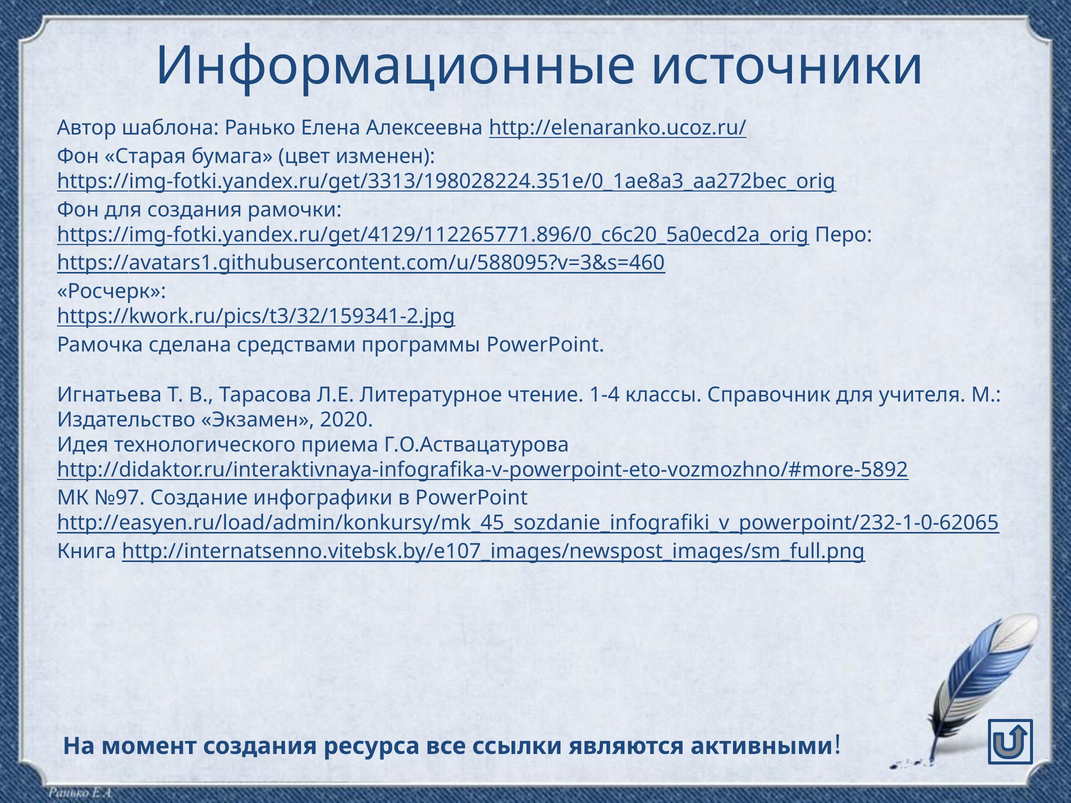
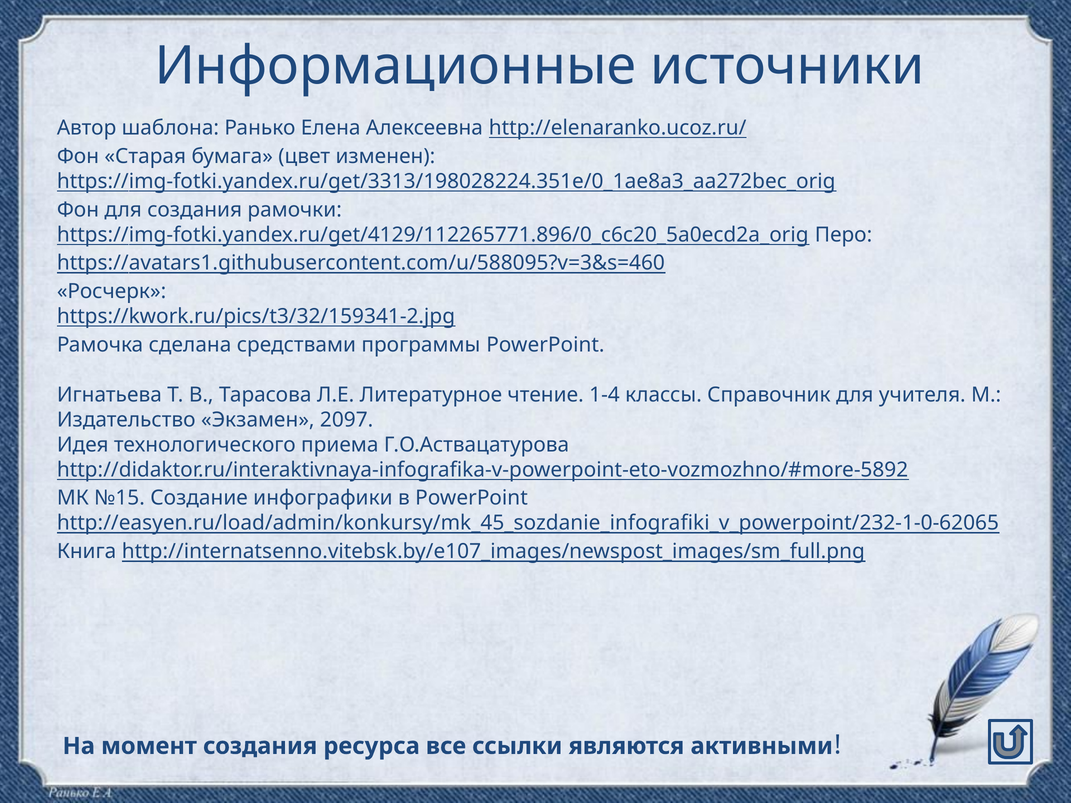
2020: 2020 -> 2097
№97: №97 -> №15
